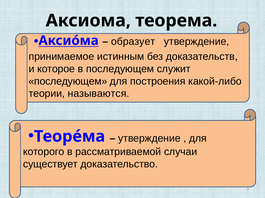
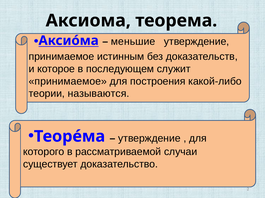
образует: образует -> меньшие
последующем at (68, 82): последующем -> принимаемое
